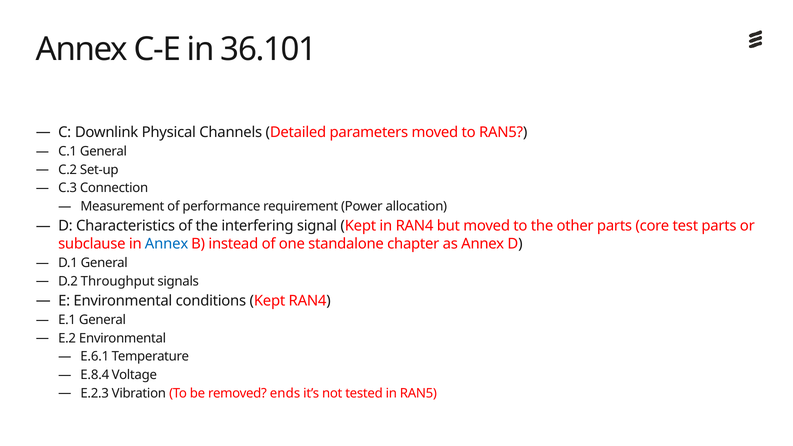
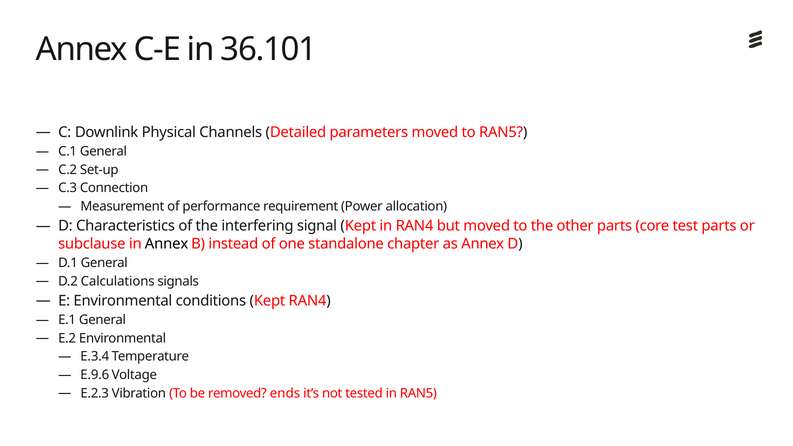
Annex at (167, 244) colour: blue -> black
Throughput: Throughput -> Calculations
E.6.1: E.6.1 -> E.3.4
E.8.4: E.8.4 -> E.9.6
